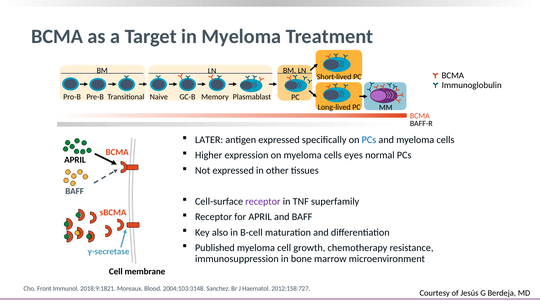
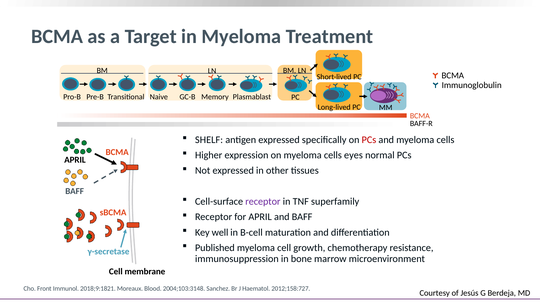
LATER: LATER -> SHELF
PCs at (369, 140) colour: blue -> red
also: also -> well
